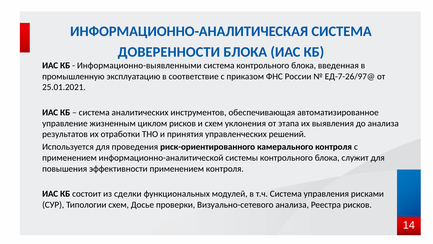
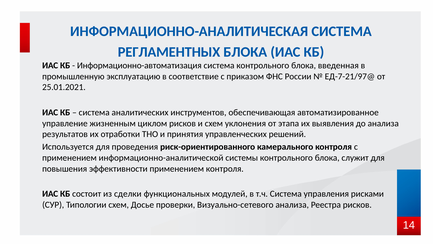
ДОВЕРЕННОСТИ: ДОВЕРЕННОСТИ -> РЕГЛАМЕНТНЫХ
Информационно-выявленными: Информационно-выявленными -> Информационно-автоматизация
ЕД-7-26/97@: ЕД-7-26/97@ -> ЕД-7-21/97@
